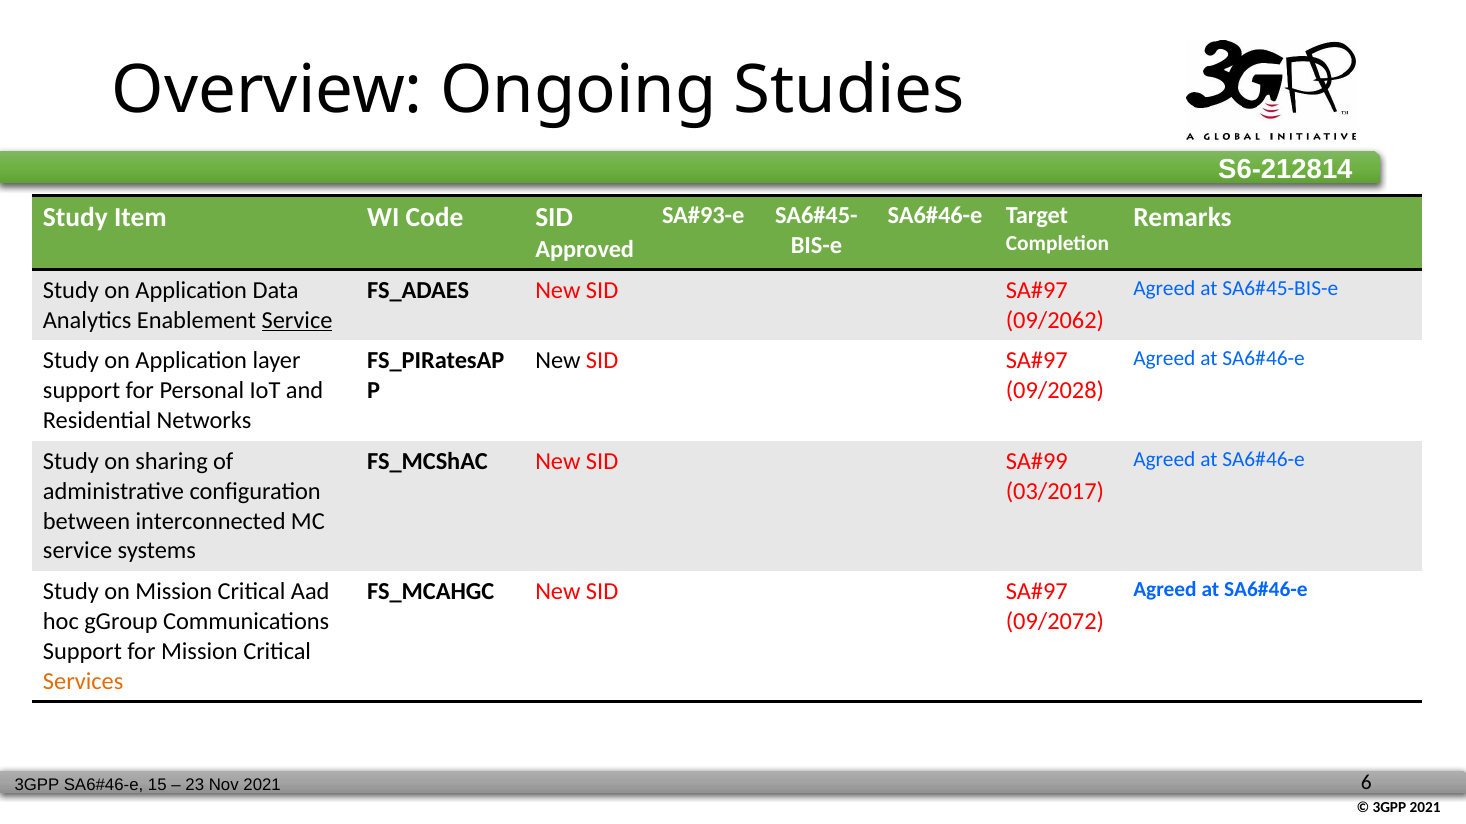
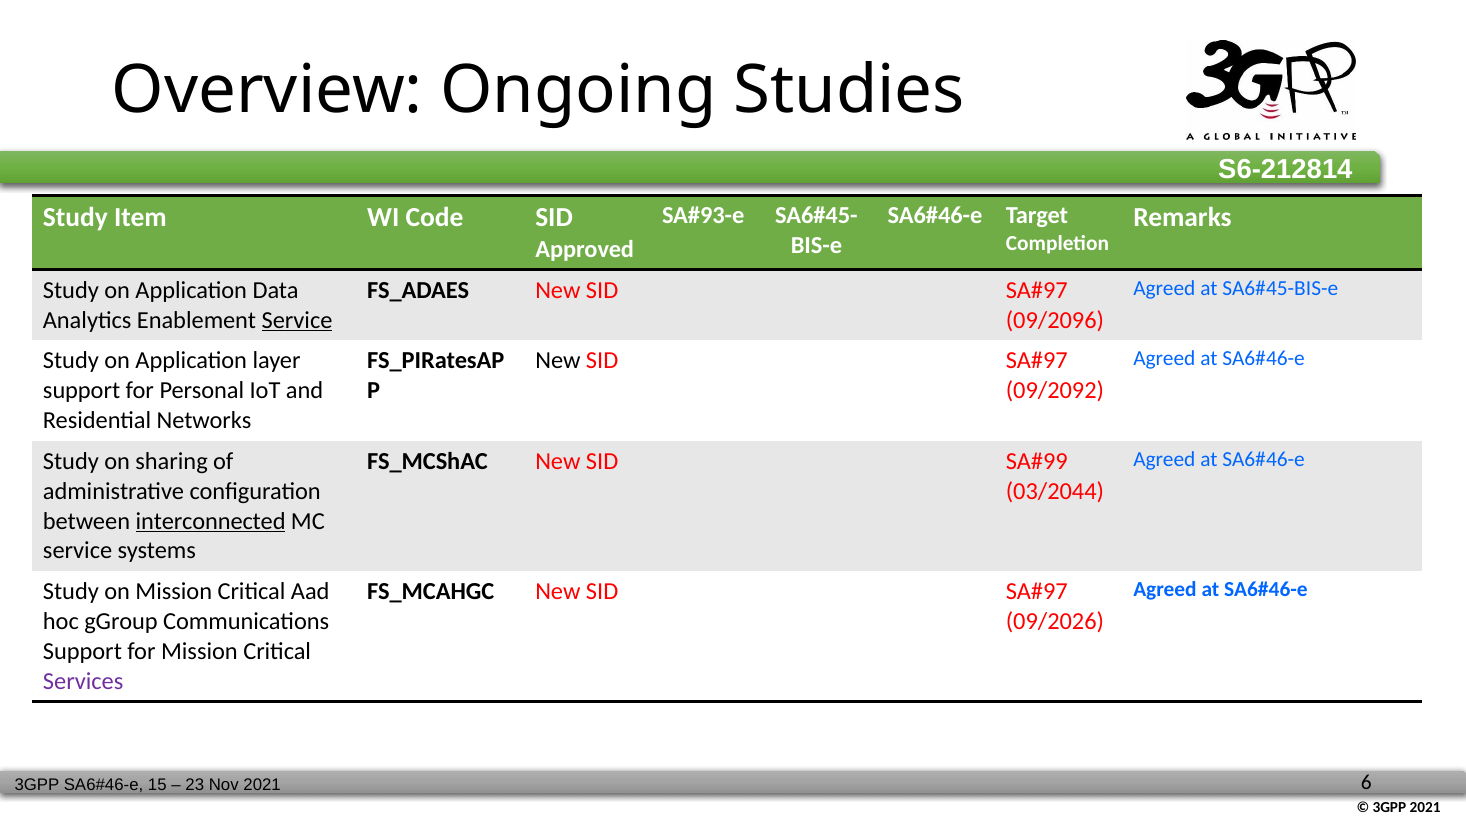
09/2062: 09/2062 -> 09/2096
09/2028: 09/2028 -> 09/2092
03/2017: 03/2017 -> 03/2044
interconnected underline: none -> present
09/2072: 09/2072 -> 09/2026
Services colour: orange -> purple
